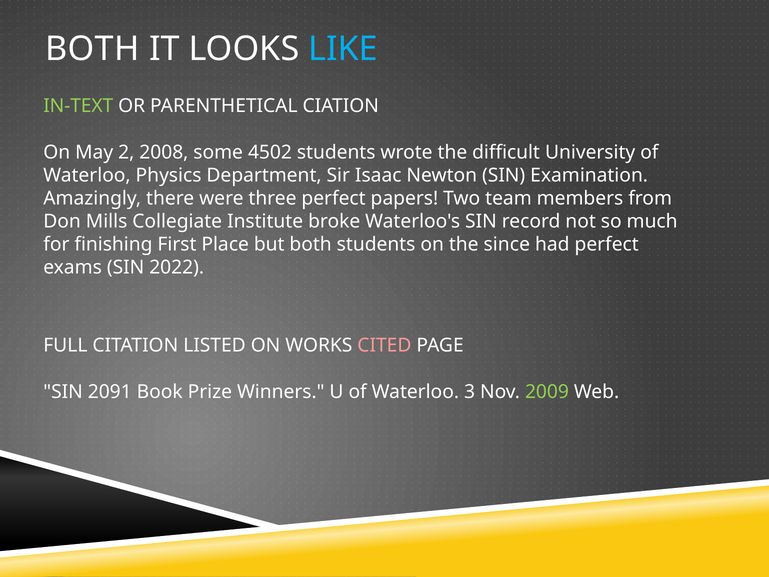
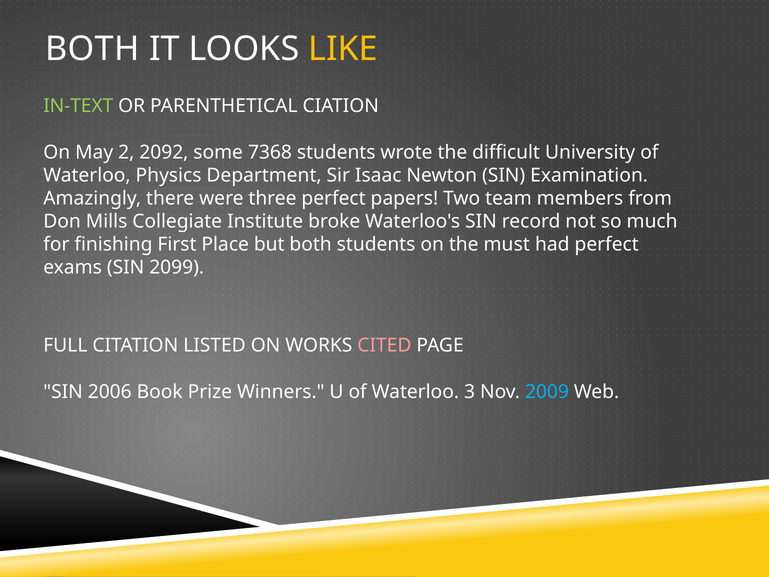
LIKE colour: light blue -> yellow
2008: 2008 -> 2092
4502: 4502 -> 7368
since: since -> must
2022: 2022 -> 2099
2091: 2091 -> 2006
2009 colour: light green -> light blue
